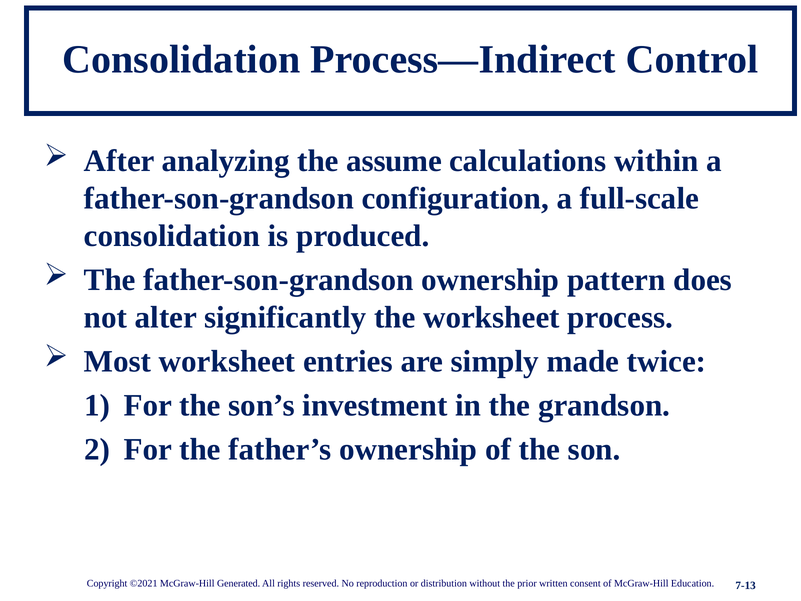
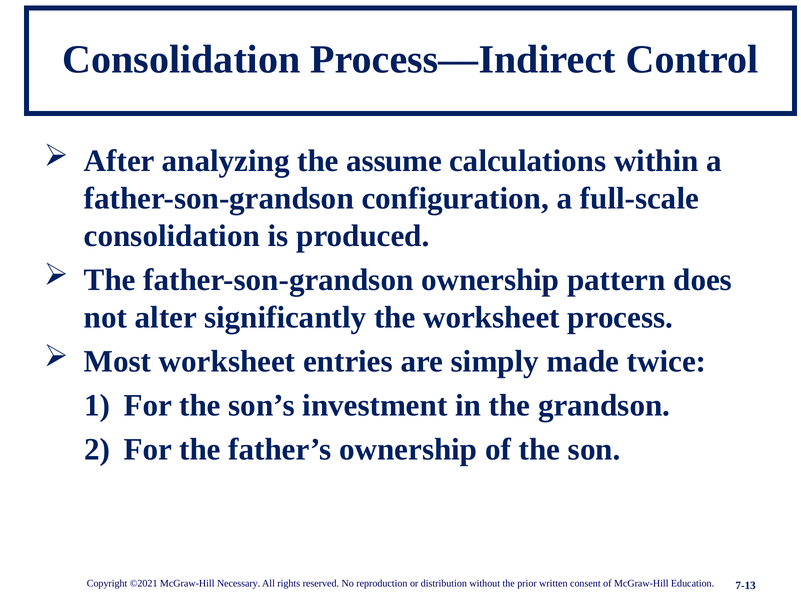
Generated: Generated -> Necessary
